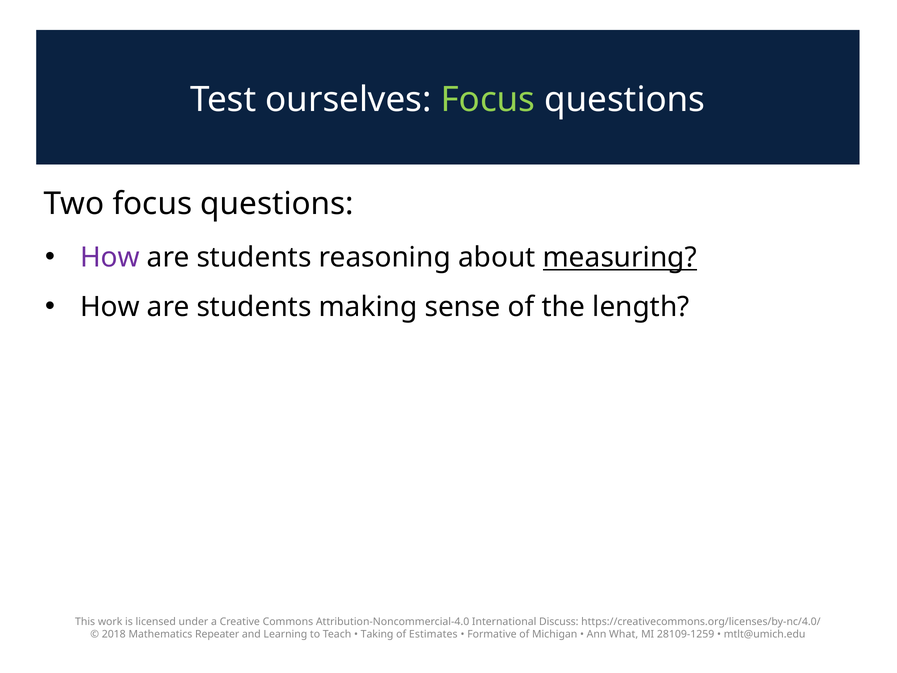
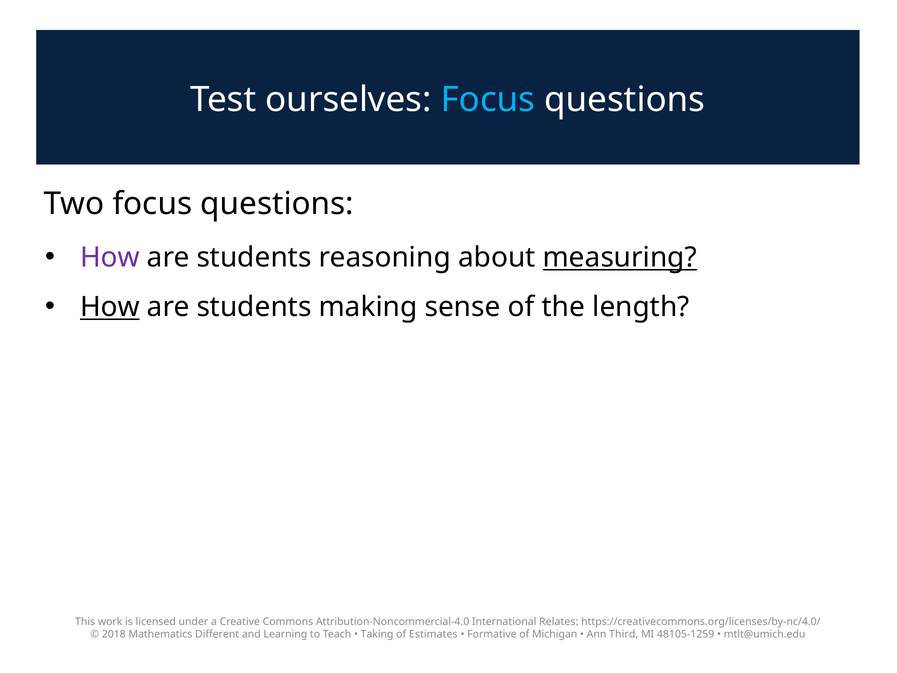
Focus at (488, 100) colour: light green -> light blue
How at (110, 307) underline: none -> present
Discuss: Discuss -> Relates
Repeater: Repeater -> Different
What: What -> Third
28109-1259: 28109-1259 -> 48105-1259
